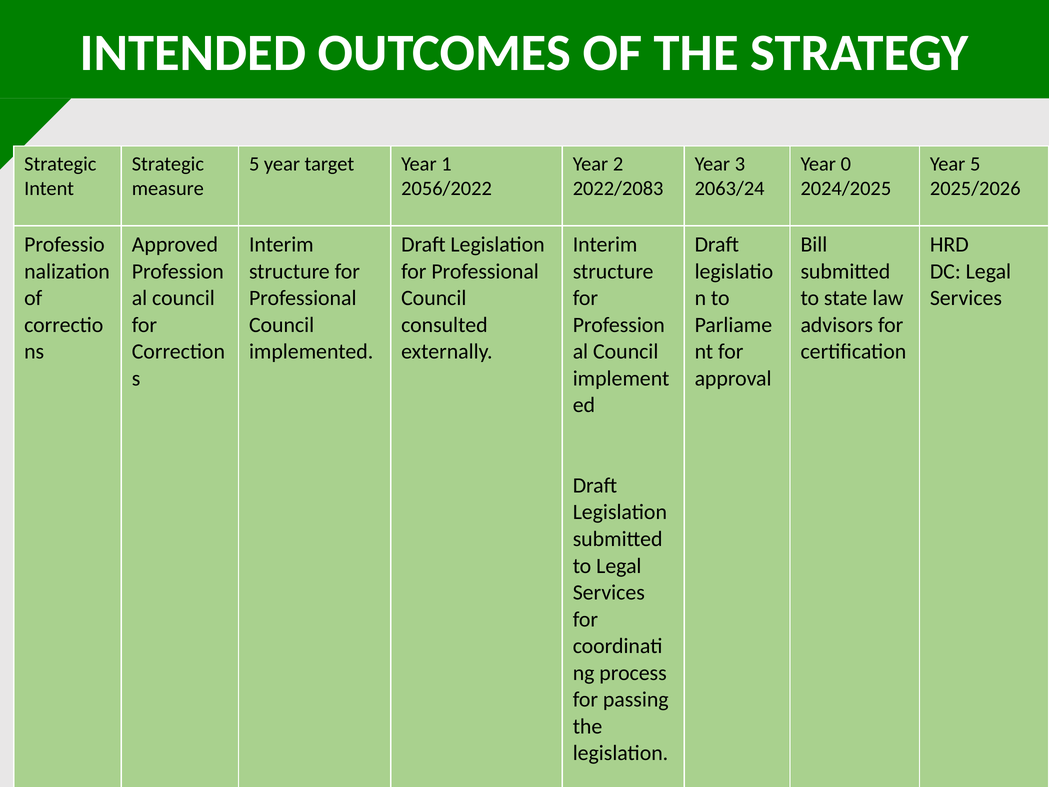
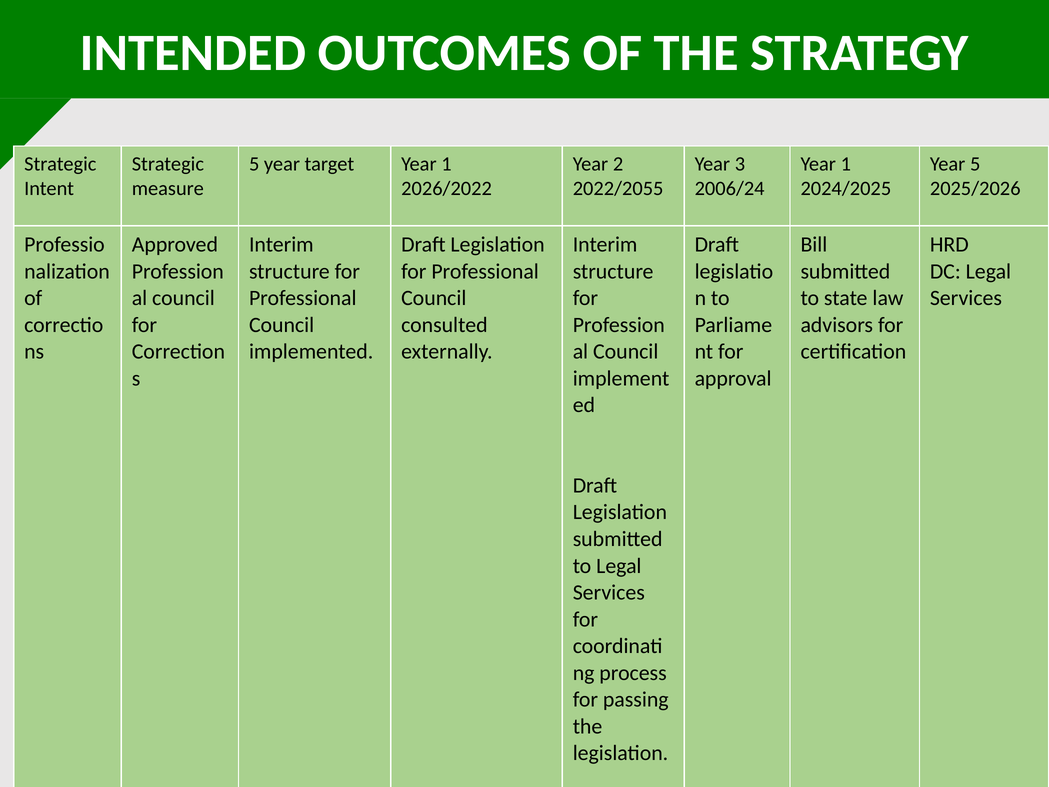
0 at (846, 164): 0 -> 1
2056/2022: 2056/2022 -> 2026/2022
2022/2083: 2022/2083 -> 2022/2055
2063/24: 2063/24 -> 2006/24
